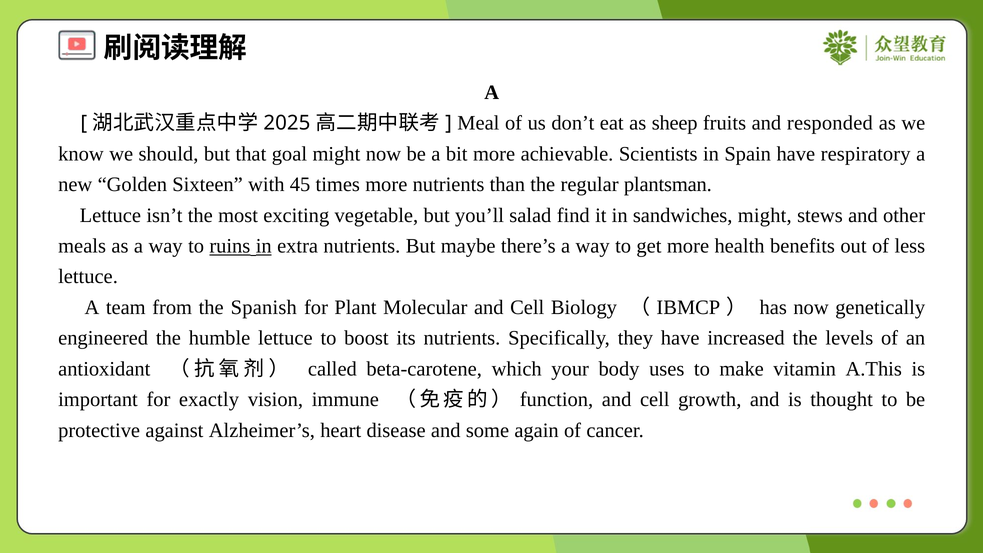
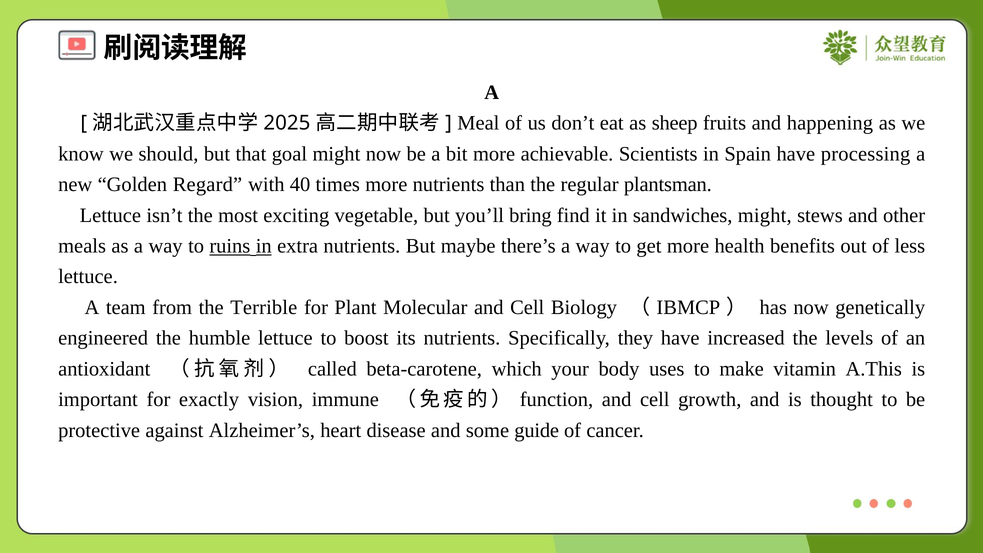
responded: responded -> happening
respiratory: respiratory -> processing
Sixteen: Sixteen -> Regard
45: 45 -> 40
salad: salad -> bring
Spanish: Spanish -> Terrible
again: again -> guide
